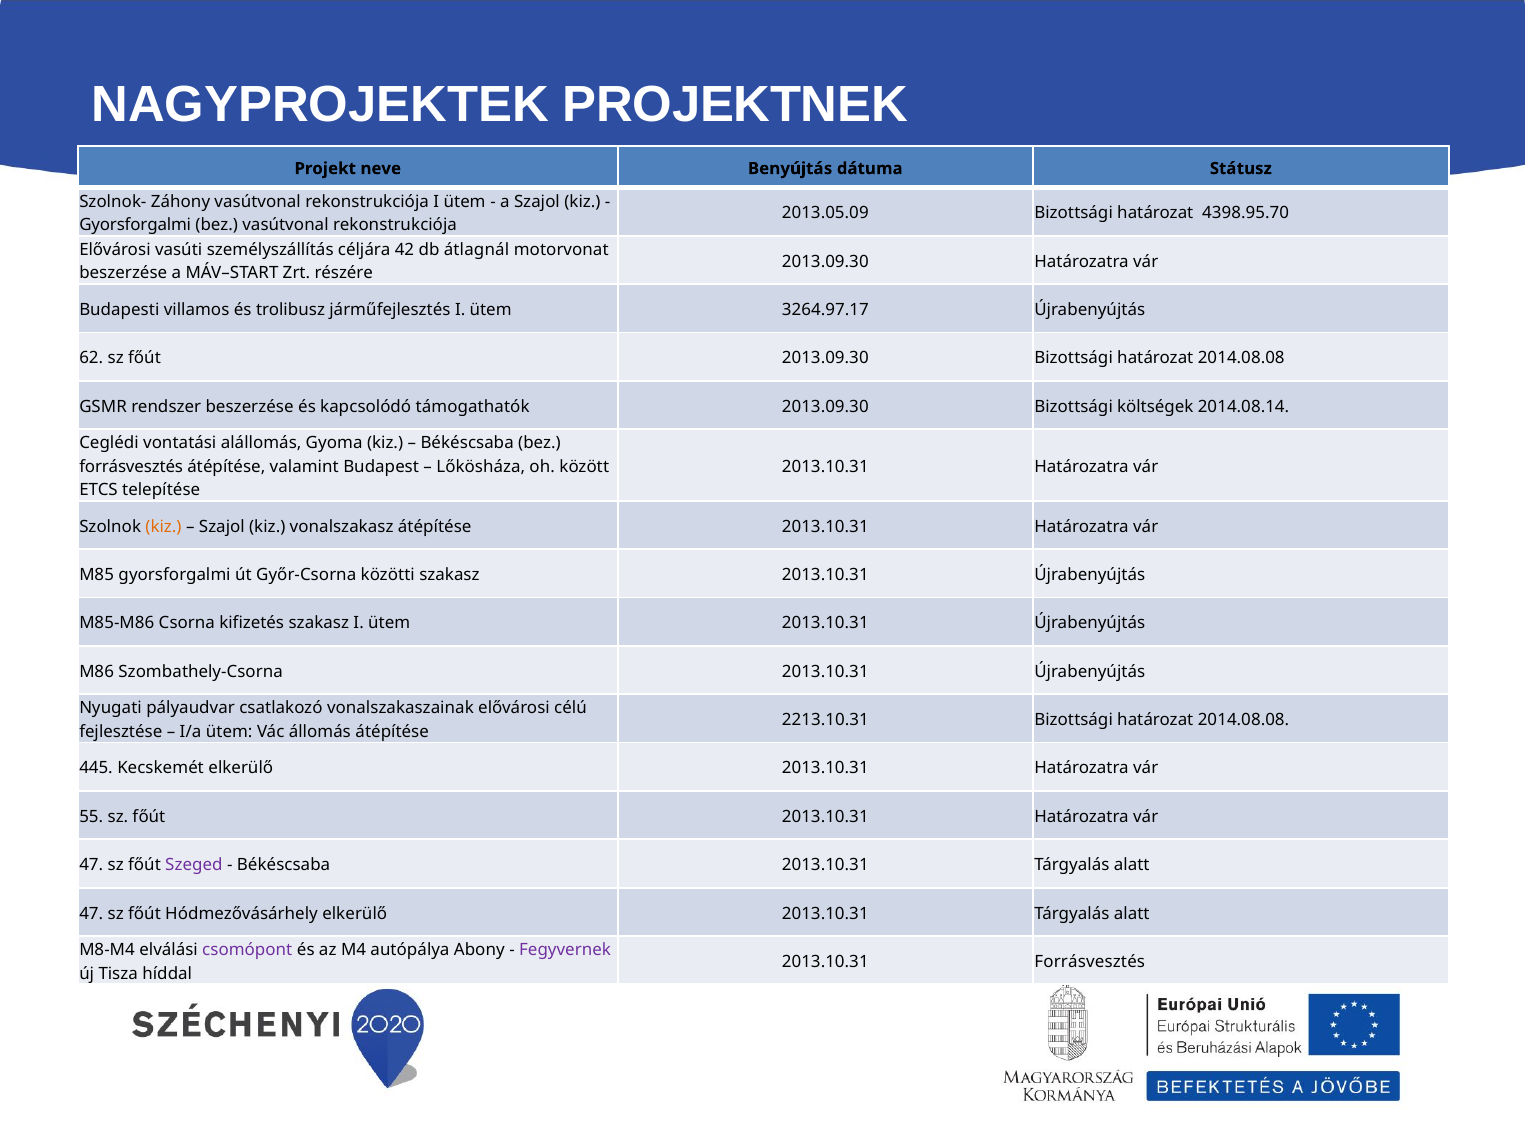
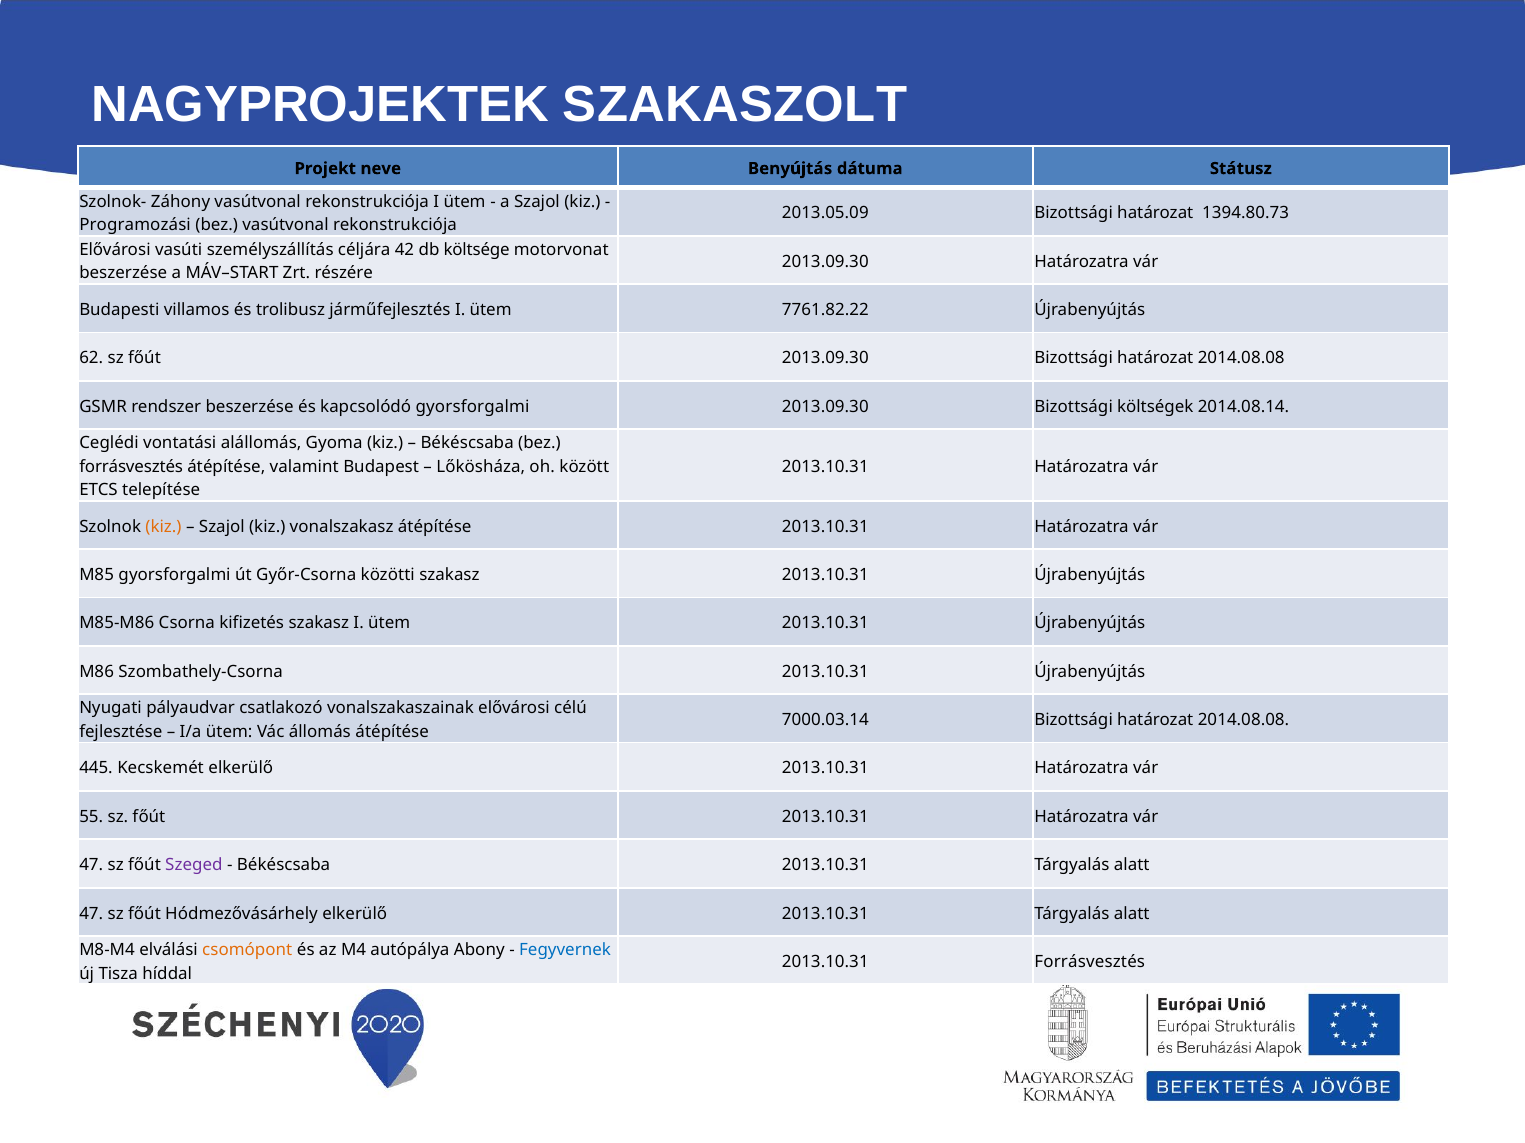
PROJEKTNEK: PROJEKTNEK -> SZAKASZOLT
4398.95.70: 4398.95.70 -> 1394.80.73
Gyorsforgalmi at (135, 225): Gyorsforgalmi -> Programozási
átlagnál: átlagnál -> költsége
3264.97.17: 3264.97.17 -> 7761.82.22
kapcsolódó támogathatók: támogathatók -> gyorsforgalmi
2213.10.31: 2213.10.31 -> 7000.03.14
csomópont colour: purple -> orange
Fegyvernek colour: purple -> blue
